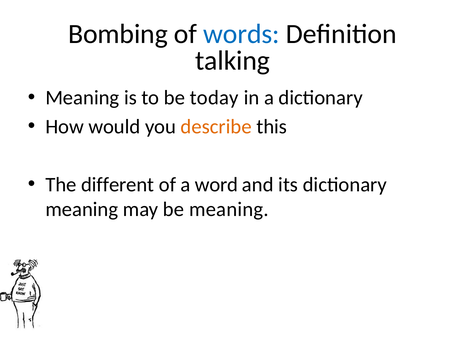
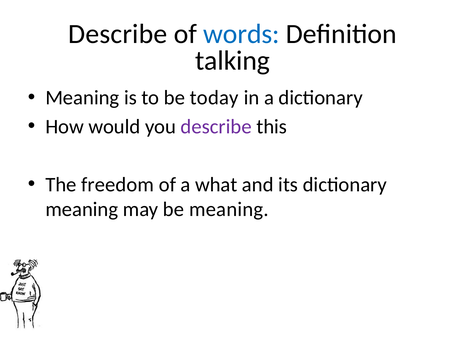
Bombing at (118, 34): Bombing -> Describe
describe at (216, 126) colour: orange -> purple
different: different -> freedom
word: word -> what
